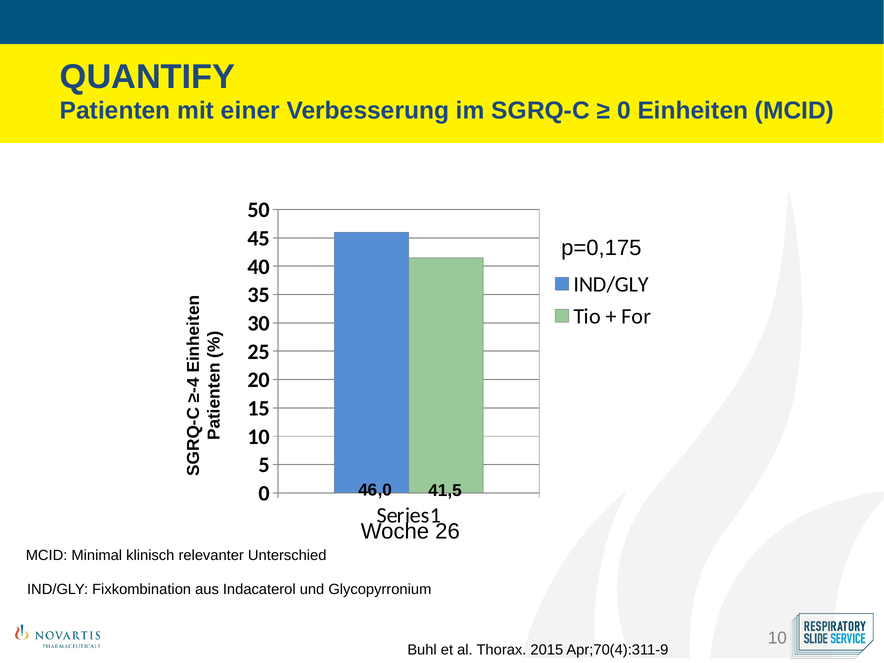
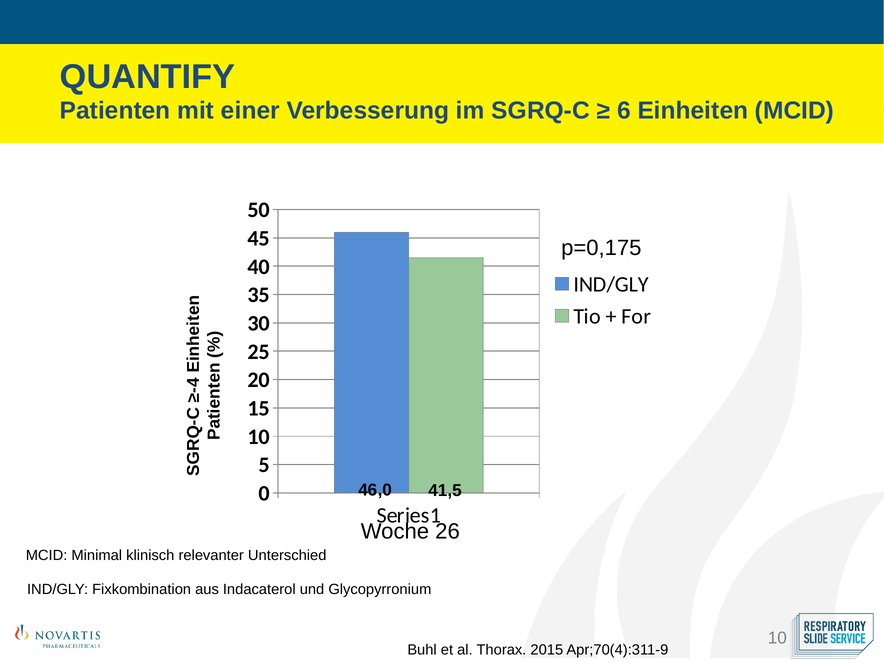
0 at (624, 111): 0 -> 6
